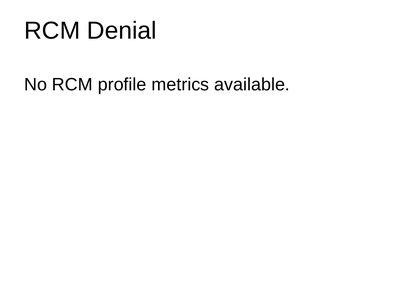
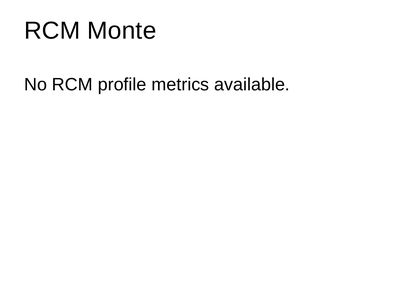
Denial: Denial -> Monte
